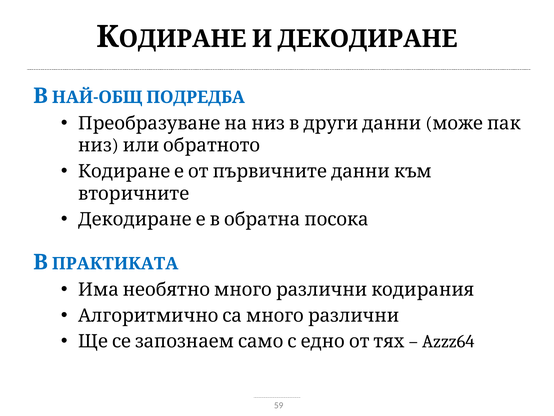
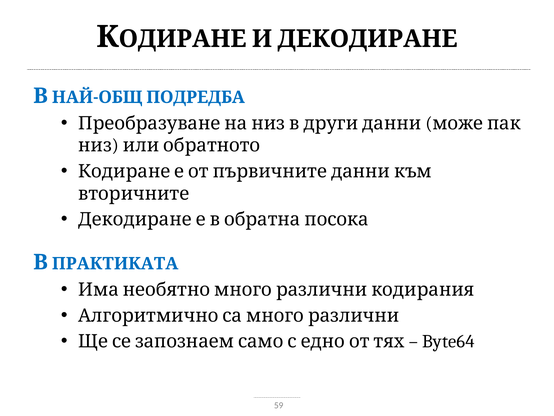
Azzz64: Azzz64 -> Byte64
